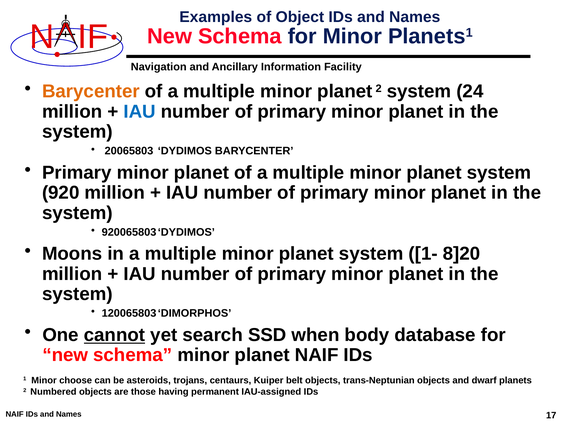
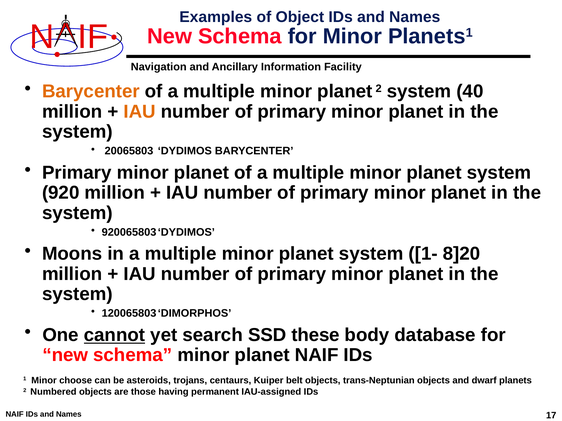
24: 24 -> 40
IAU at (140, 112) colour: blue -> orange
when: when -> these
